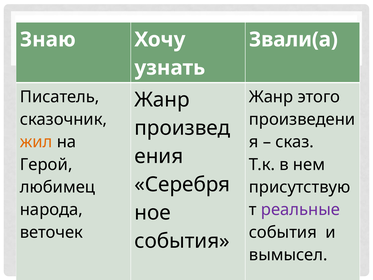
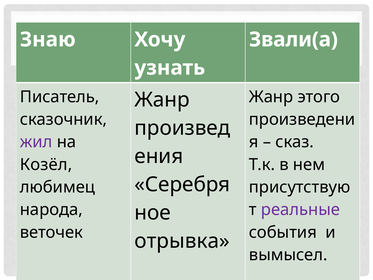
жил colour: orange -> purple
Герой: Герой -> Козёл
события at (182, 241): события -> отрывка
